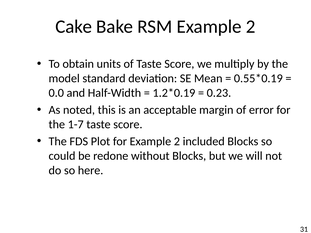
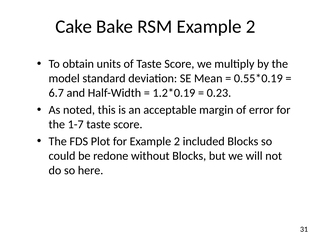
0.0: 0.0 -> 6.7
